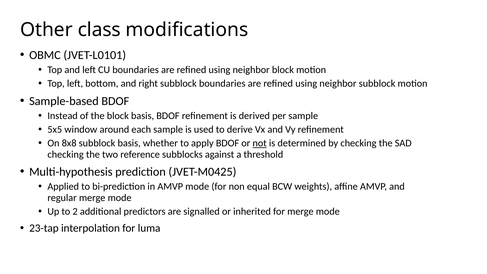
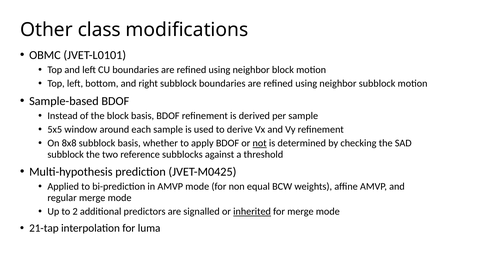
checking at (66, 154): checking -> subblock
inherited underline: none -> present
23-tap: 23-tap -> 21-tap
